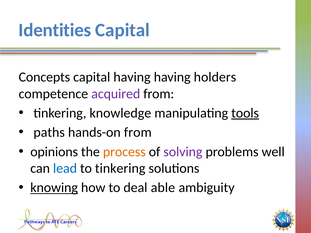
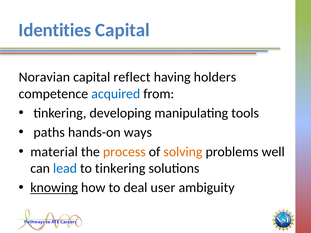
Concepts: Concepts -> Noravian
capital having: having -> reflect
acquired colour: purple -> blue
knowledge: knowledge -> developing
tools underline: present -> none
hands-on from: from -> ways
opinions: opinions -> material
solving colour: purple -> orange
able: able -> user
